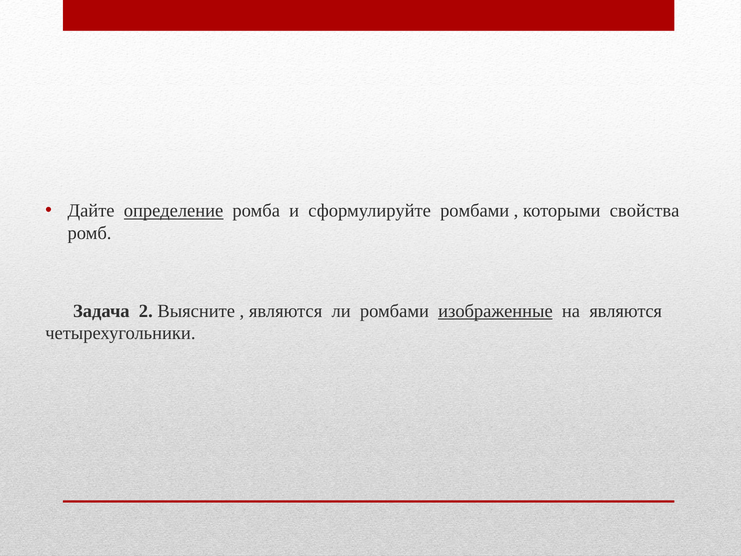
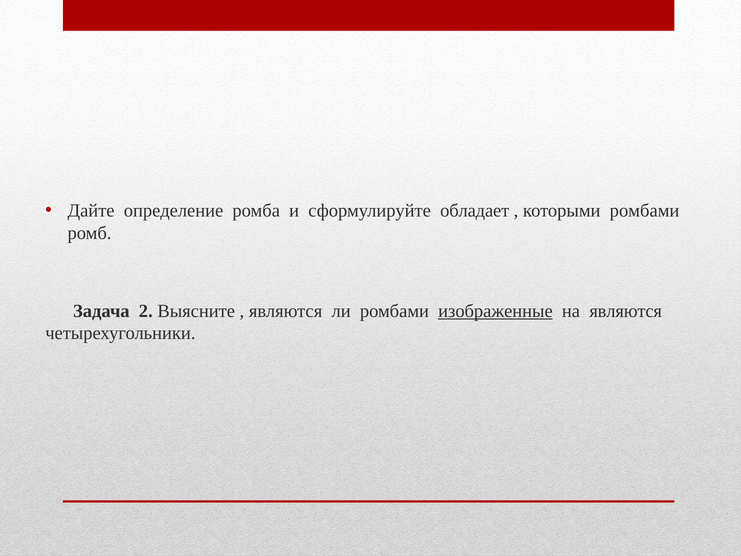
определение underline: present -> none
сформулируйте ромбами: ромбами -> обладает
которыми свойства: свойства -> ромбами
